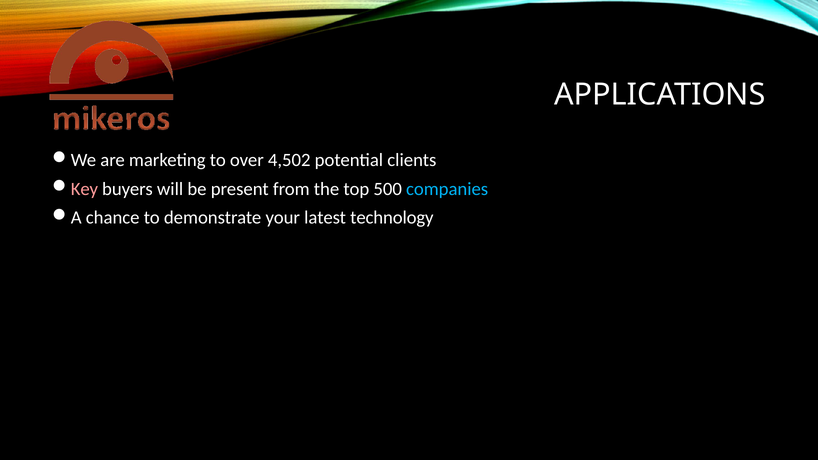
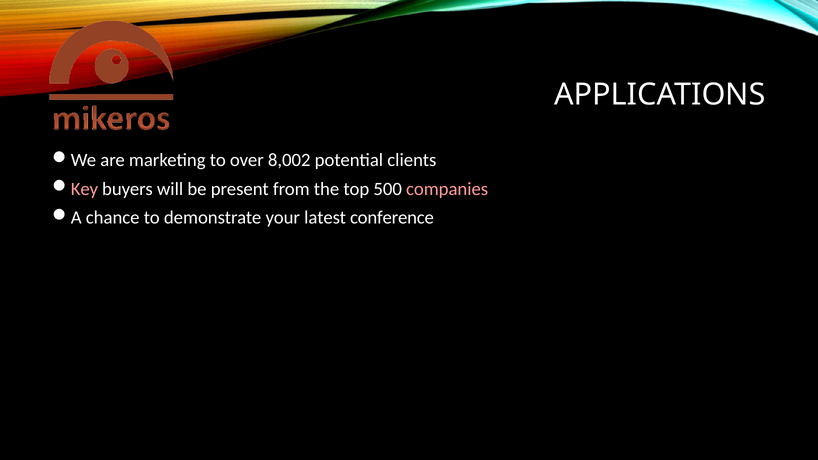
4,502: 4,502 -> 8,002
companies colour: light blue -> pink
technology: technology -> conference
